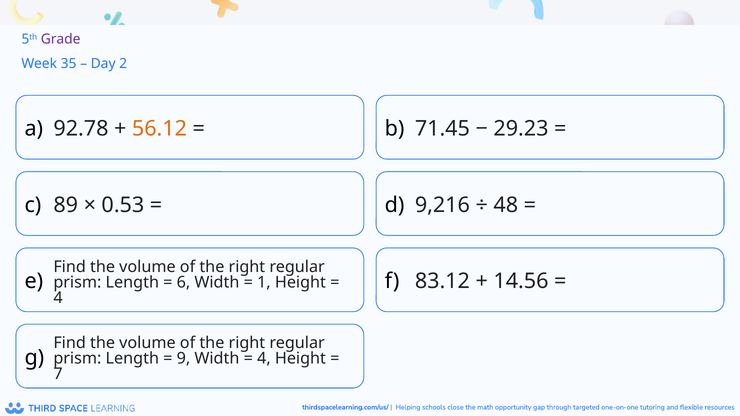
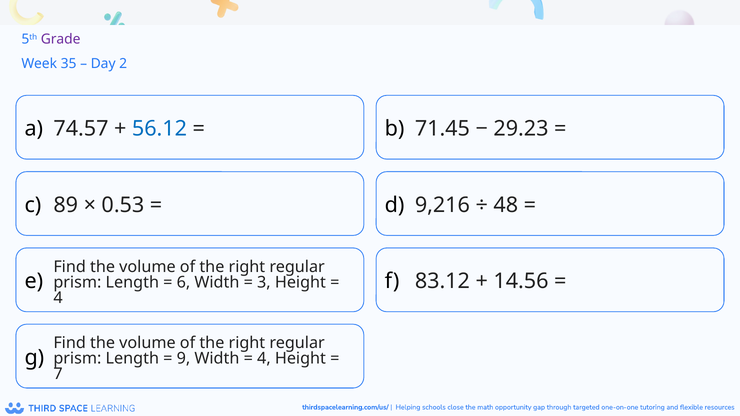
92.78: 92.78 -> 74.57
56.12 colour: orange -> blue
1: 1 -> 3
